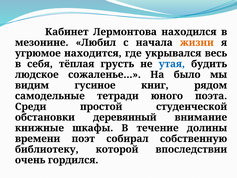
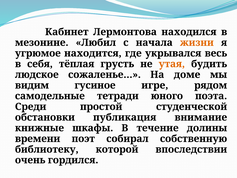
утая colour: blue -> orange
было: было -> доме
книг: книг -> игре
деревянный: деревянный -> публикация
